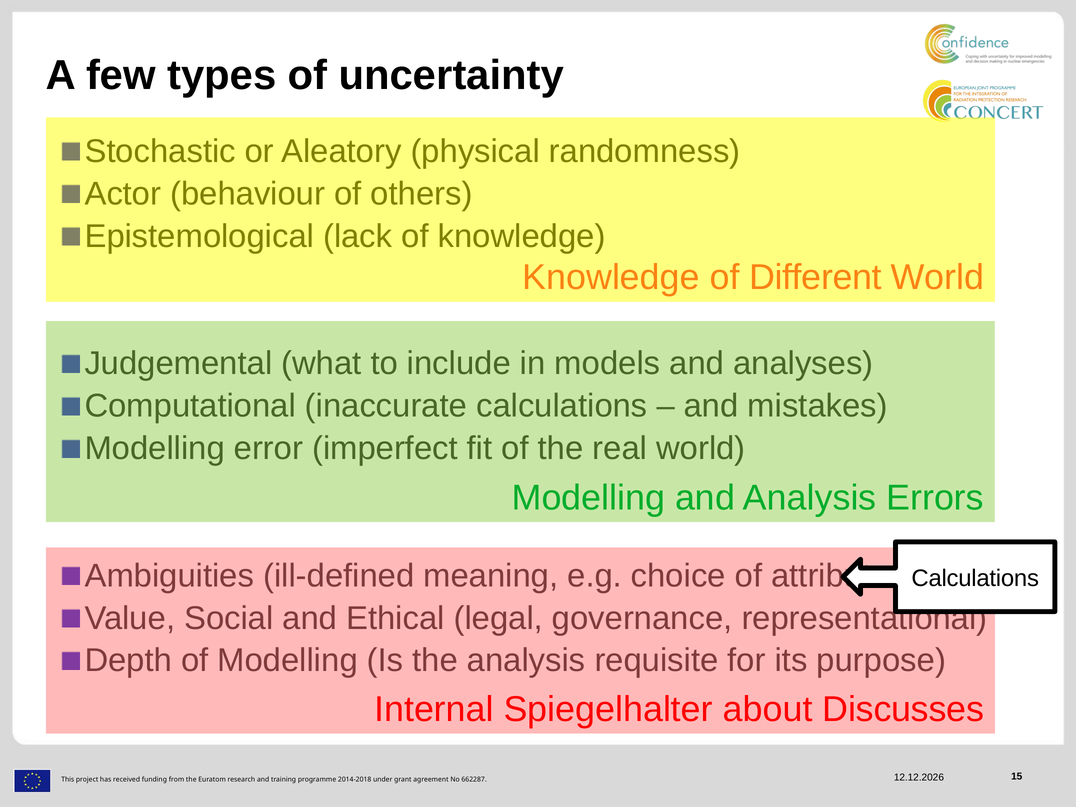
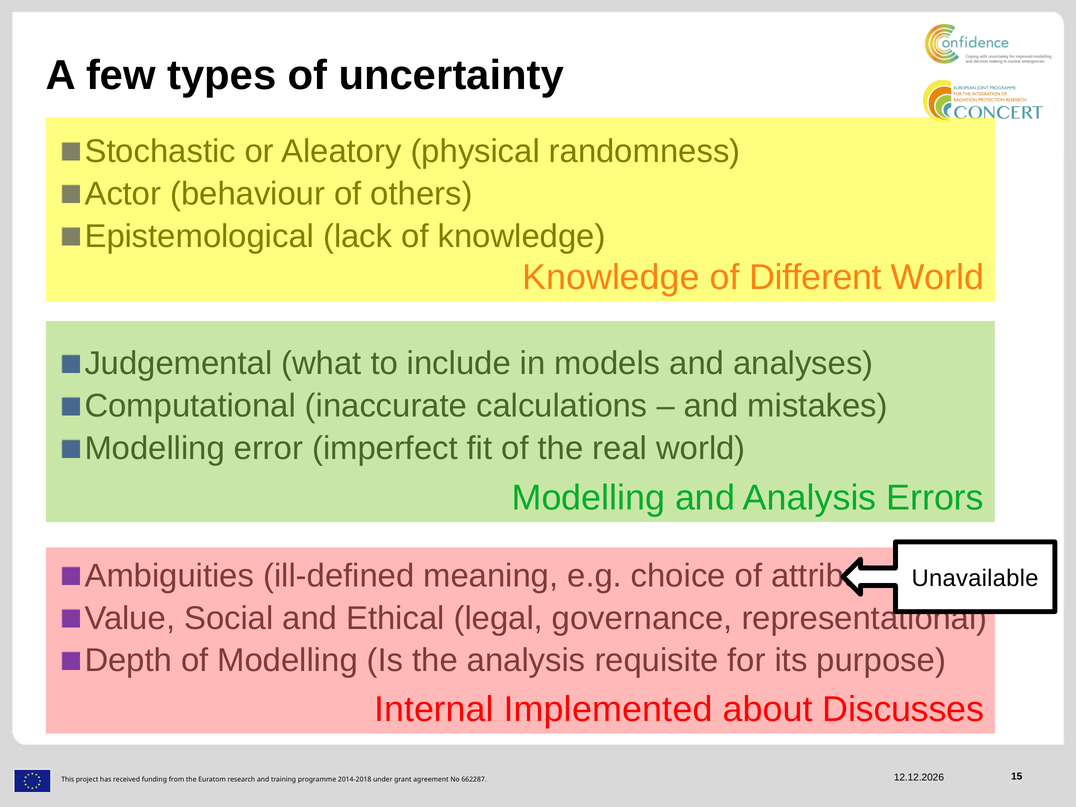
Calculations at (975, 578): Calculations -> Unavailable
Spiegelhalter: Spiegelhalter -> Implemented
